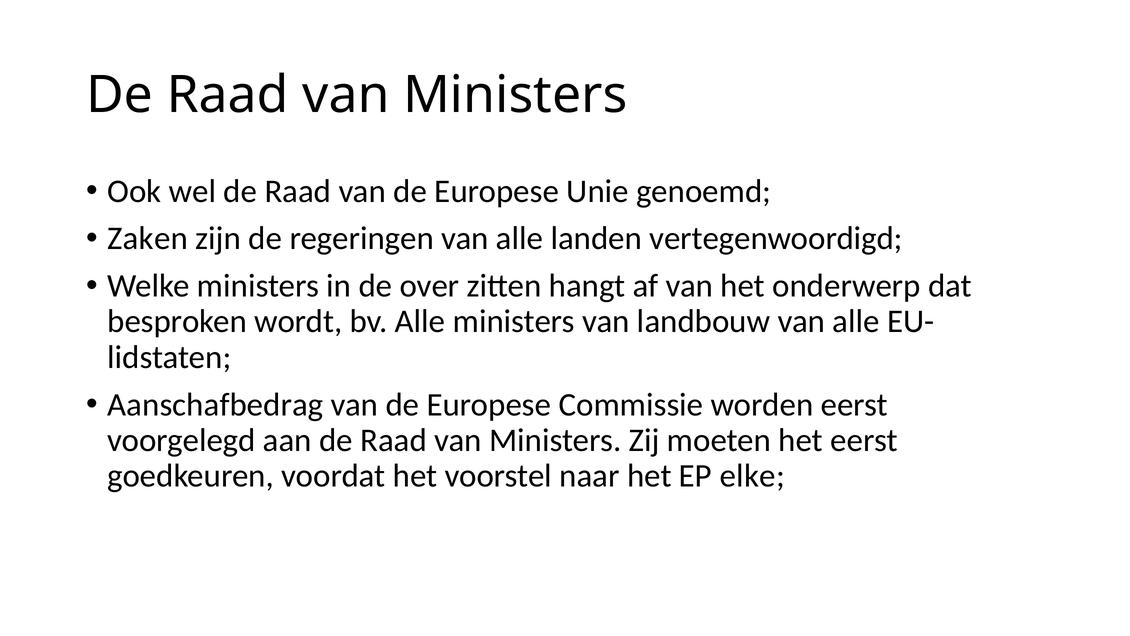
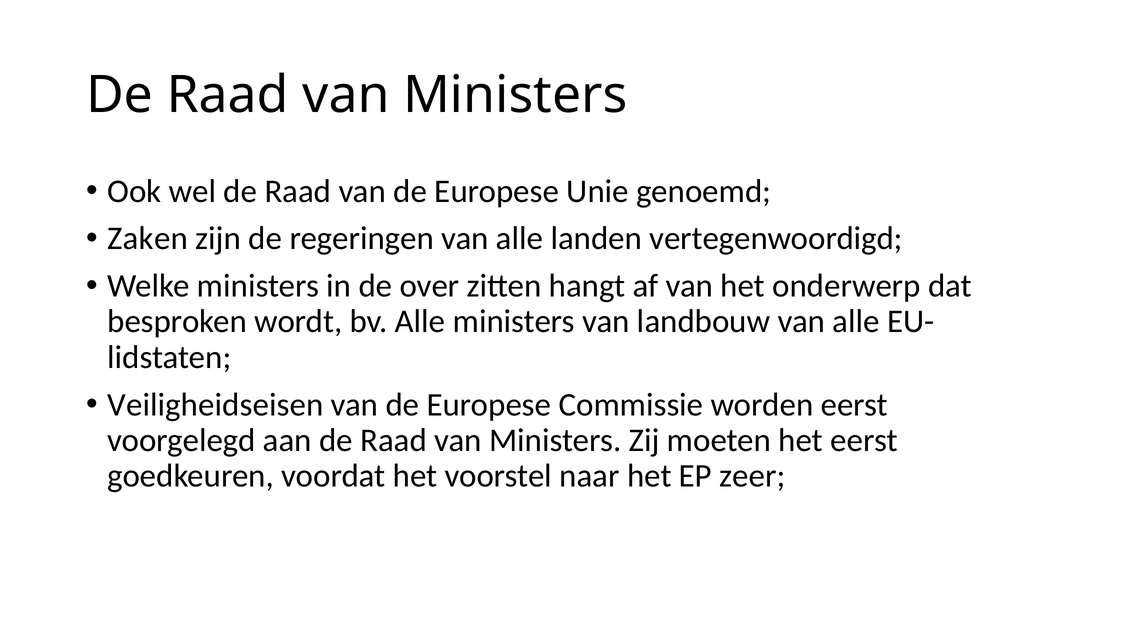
Aanschafbedrag: Aanschafbedrag -> Veiligheidseisen
elke: elke -> zeer
